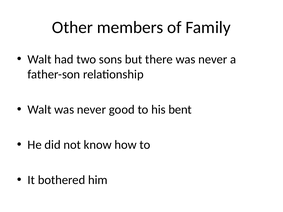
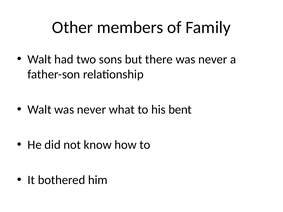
good: good -> what
